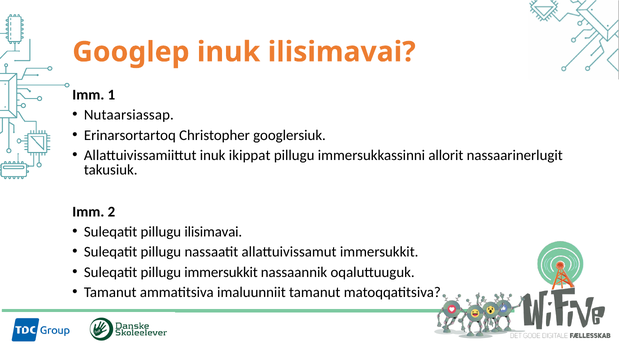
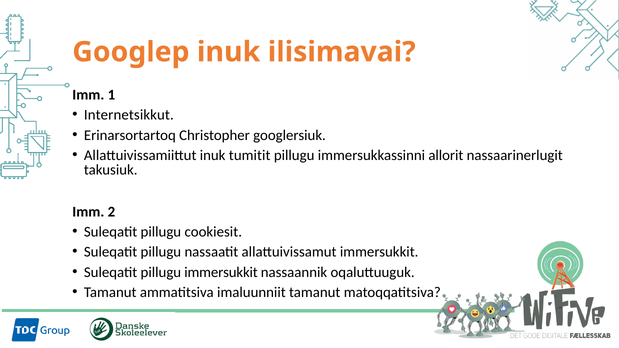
Nutaarsiassap: Nutaarsiassap -> Internetsikkut
ikippat: ikippat -> tumitit
pillugu ilisimavai: ilisimavai -> cookiesit
